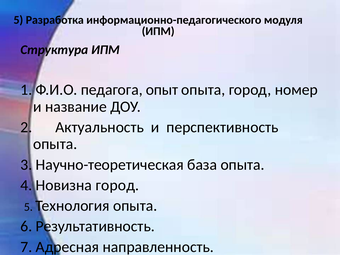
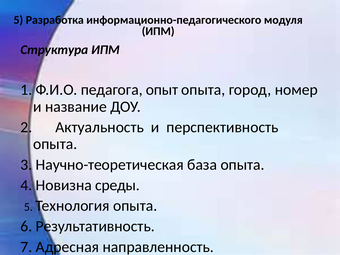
Новизна город: город -> среды
